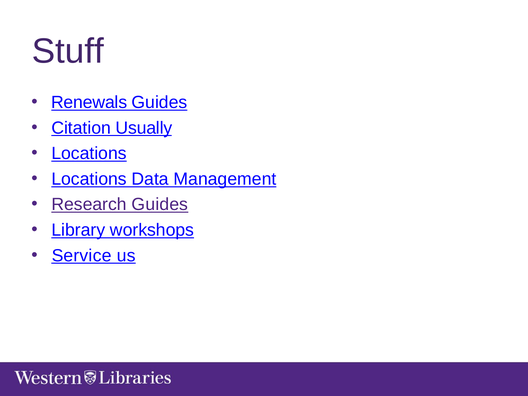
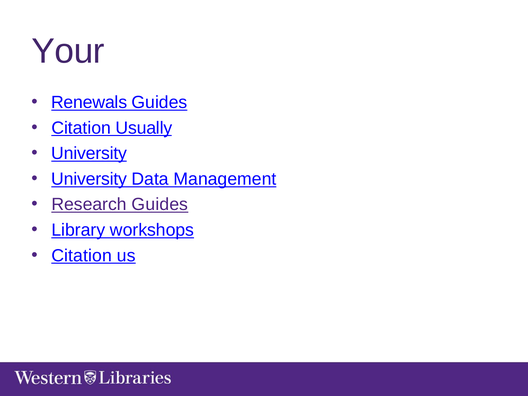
Stuff: Stuff -> Your
Locations at (89, 153): Locations -> University
Locations at (89, 179): Locations -> University
Service at (82, 256): Service -> Citation
